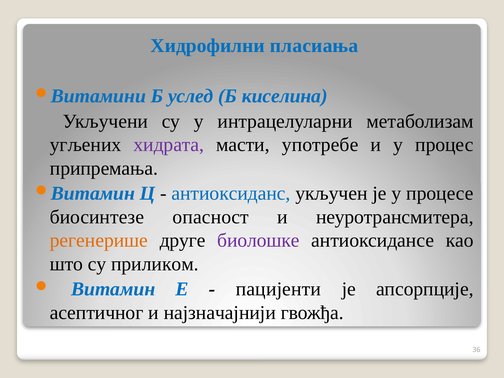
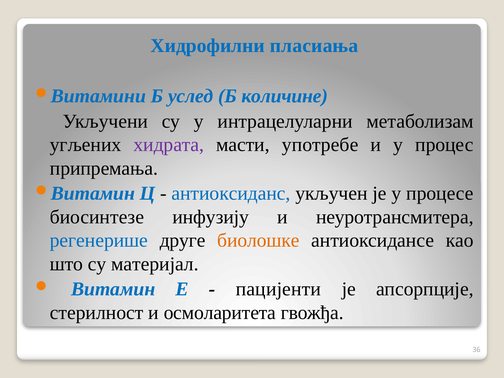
киселина: киселина -> количине
опасност: опасност -> инфузију
регенерише colour: orange -> blue
биолошке colour: purple -> orange
приликом: приликом -> материјал
асептичног: асептичног -> стерилност
најзначајнији: најзначајнији -> осмоларитета
